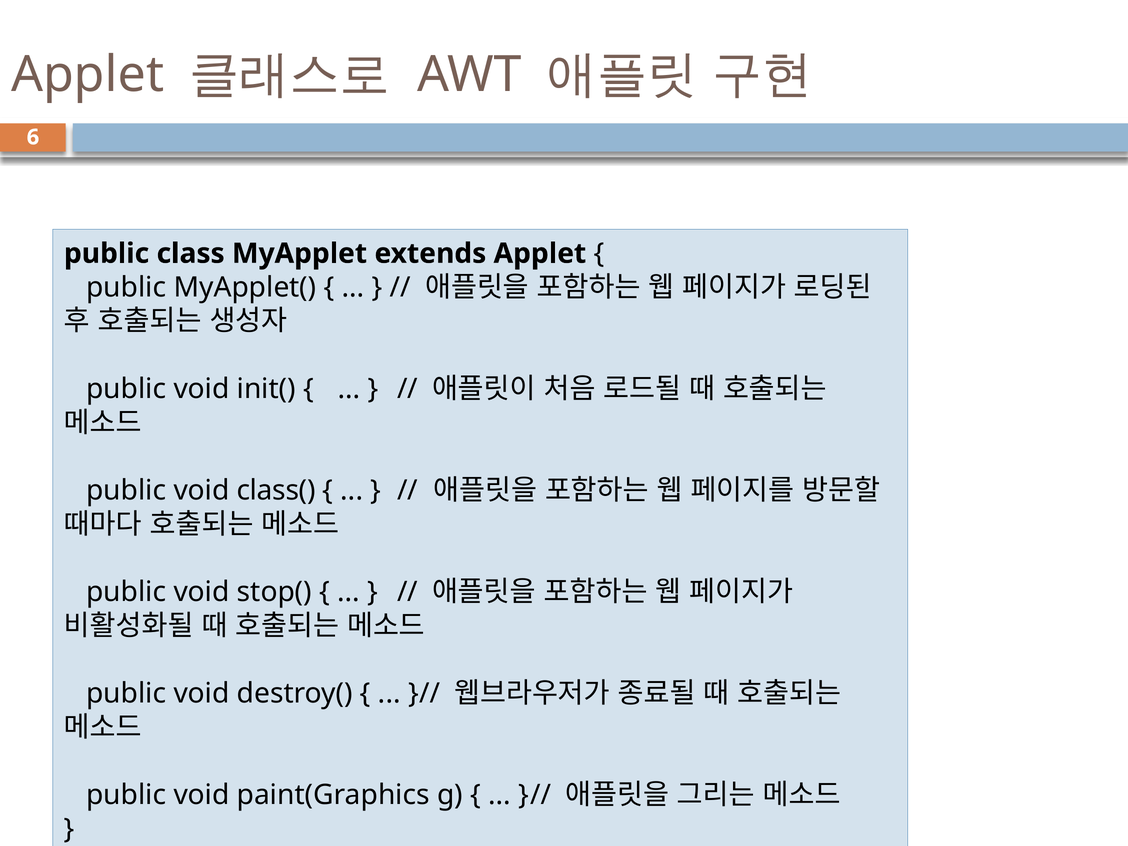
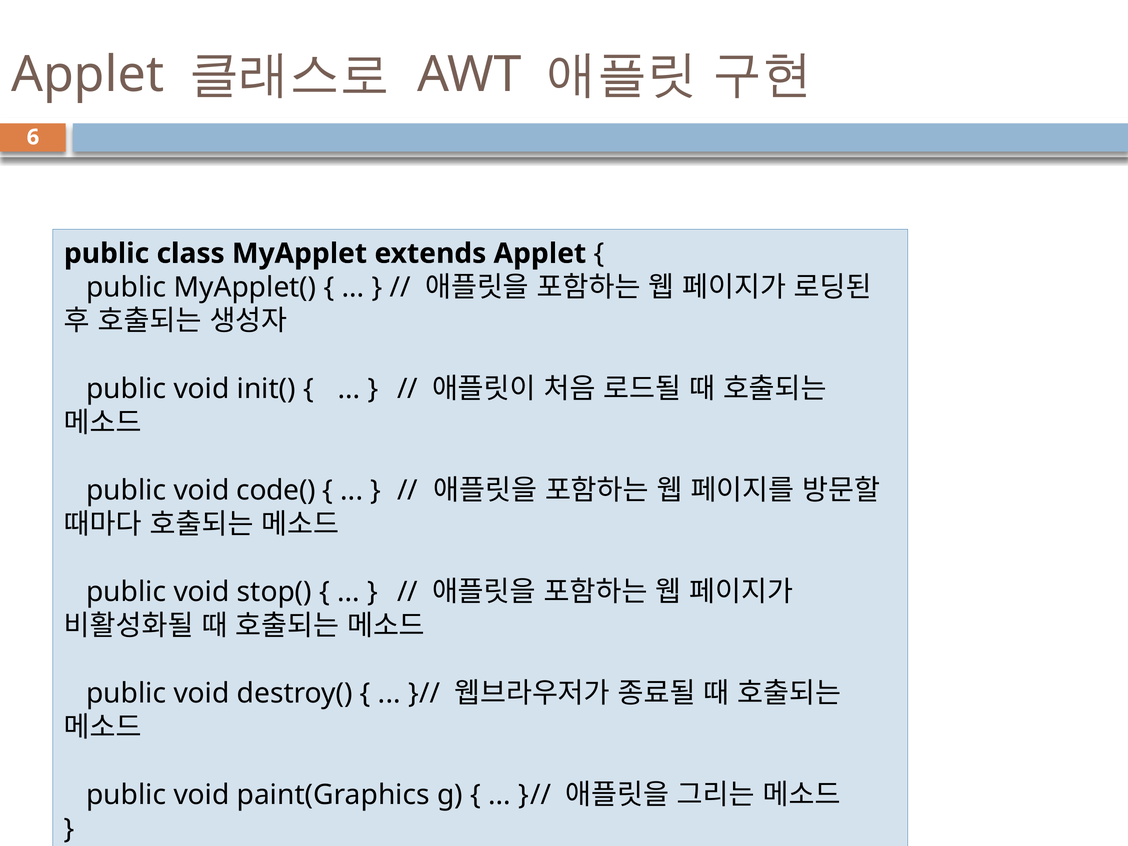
class(: class( -> code(
